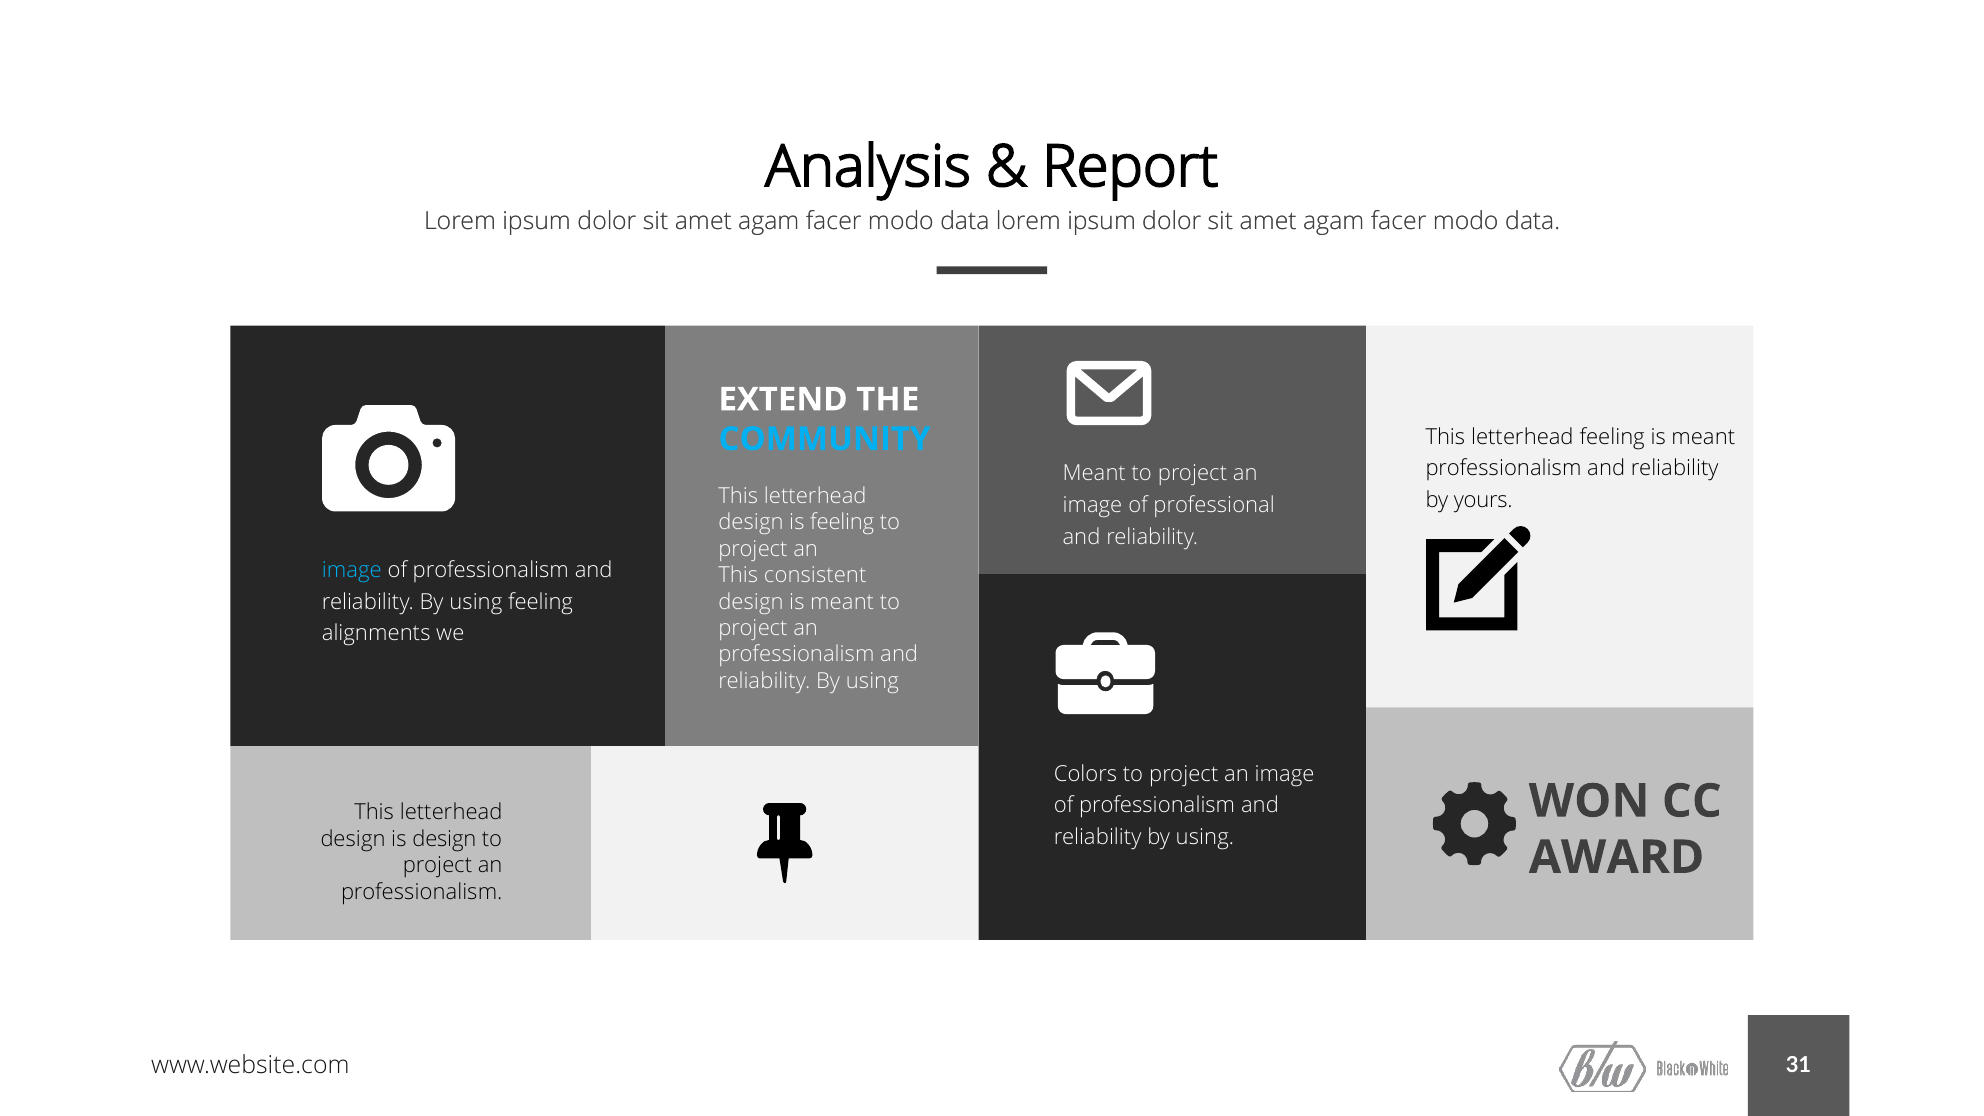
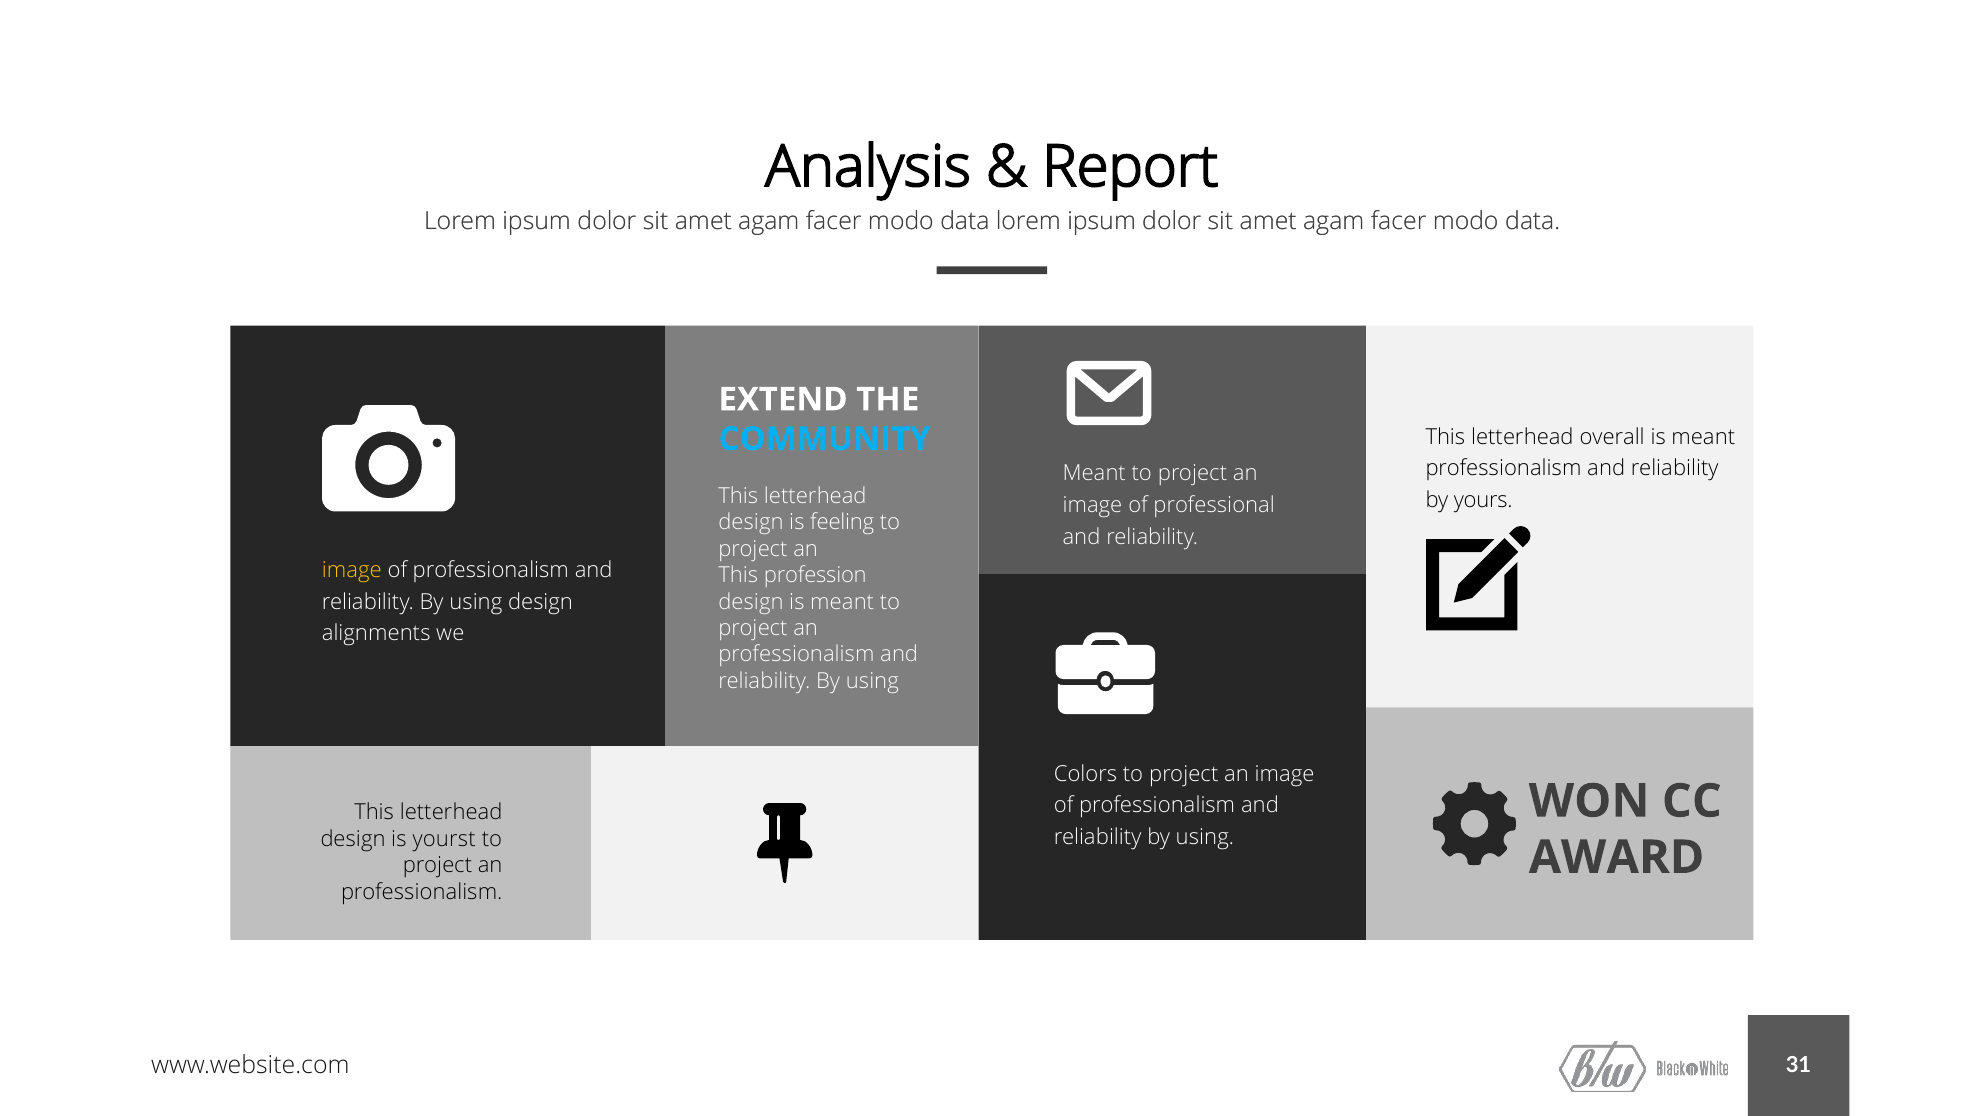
letterhead feeling: feeling -> overall
image at (352, 570) colour: light blue -> yellow
consistent: consistent -> profession
using feeling: feeling -> design
is design: design -> yourst
